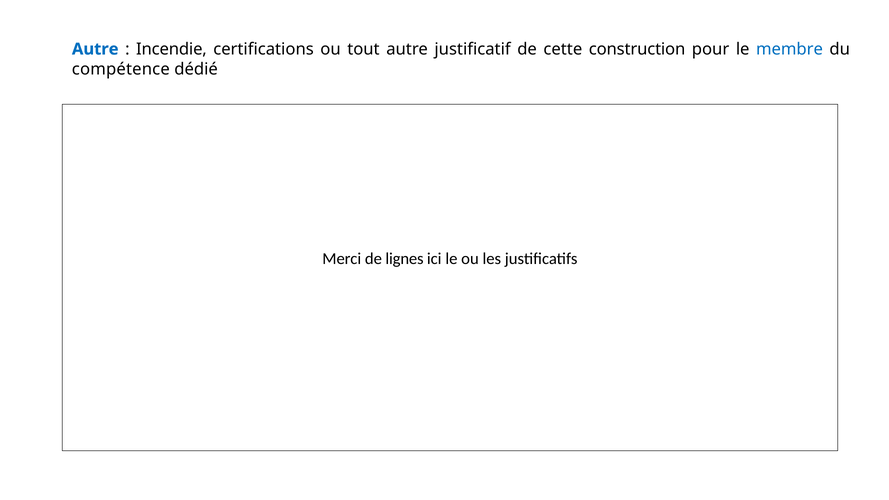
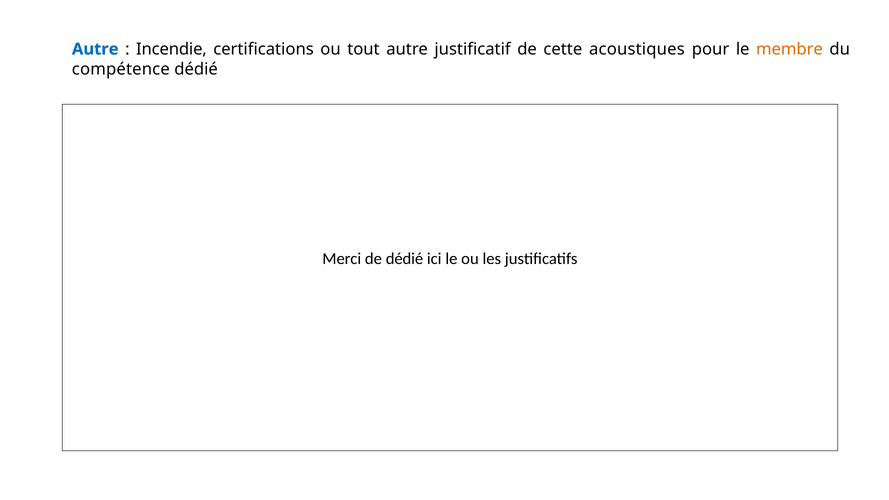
construction: construction -> acoustiques
membre colour: blue -> orange
de lignes: lignes -> dédié
